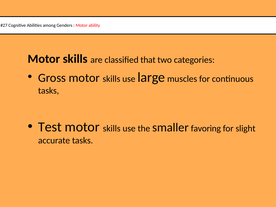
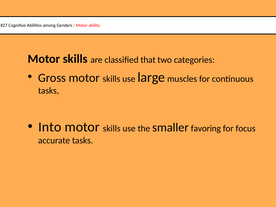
Test: Test -> Into
slight: slight -> focus
